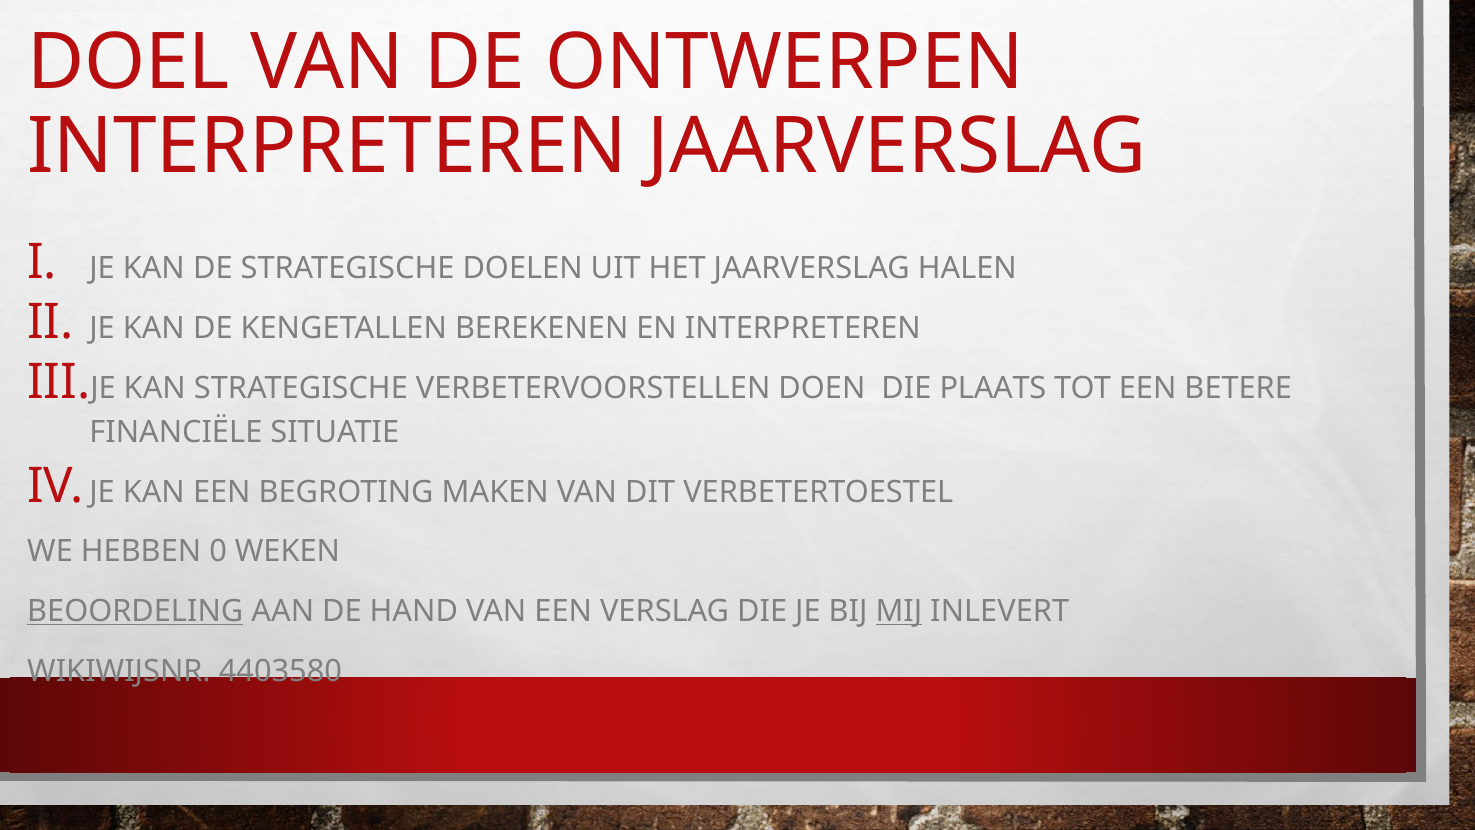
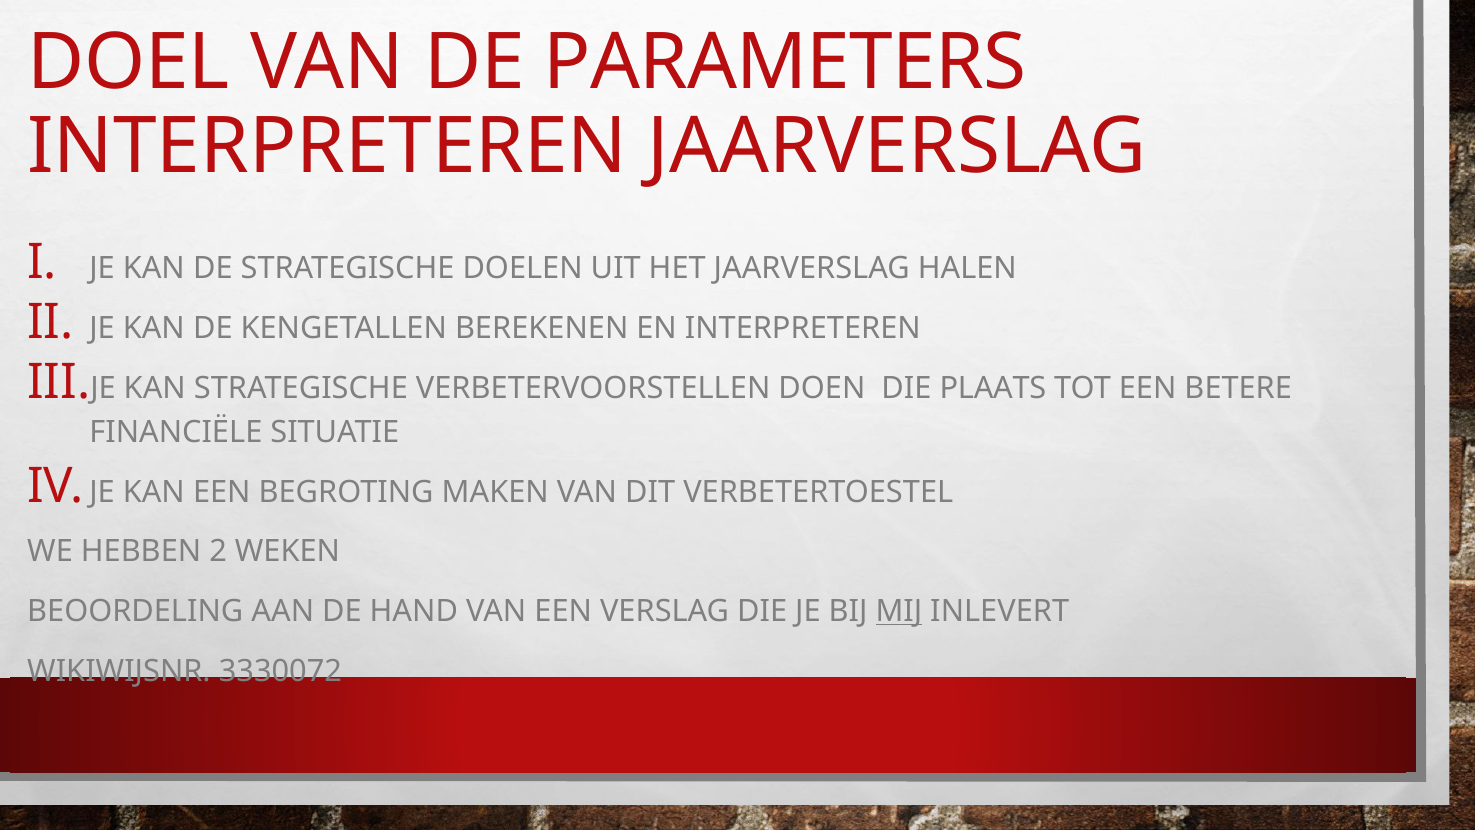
ONTWERPEN: ONTWERPEN -> PARAMETERS
0: 0 -> 2
BEOORDELING underline: present -> none
4403580: 4403580 -> 3330072
